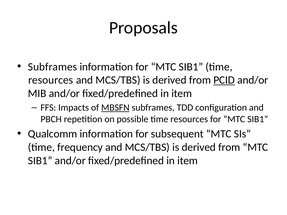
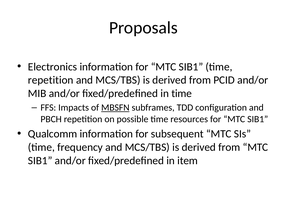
Subframes at (53, 67): Subframes -> Electronics
resources at (51, 80): resources -> repetition
PCID underline: present -> none
item at (182, 94): item -> time
